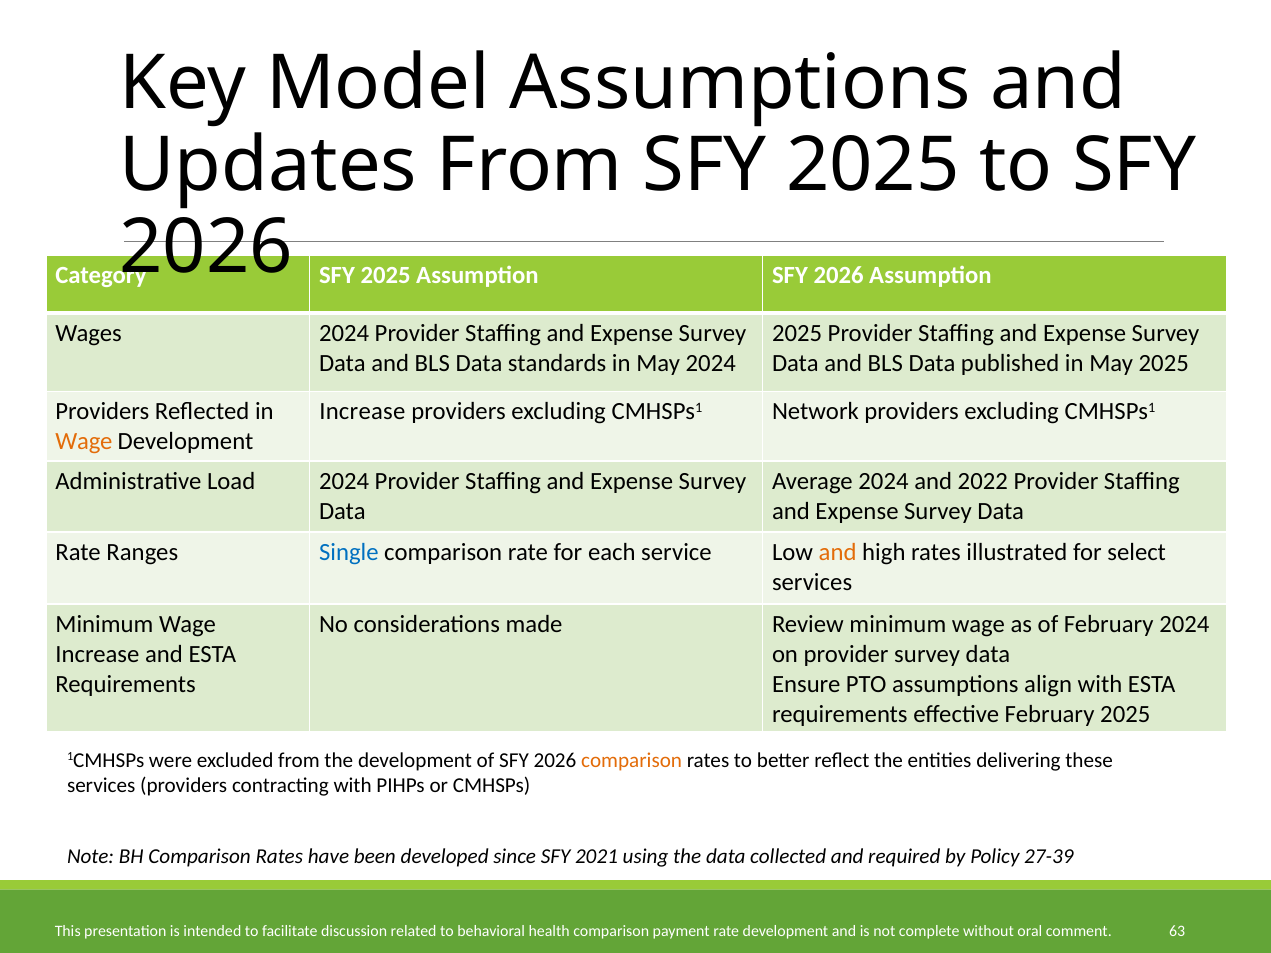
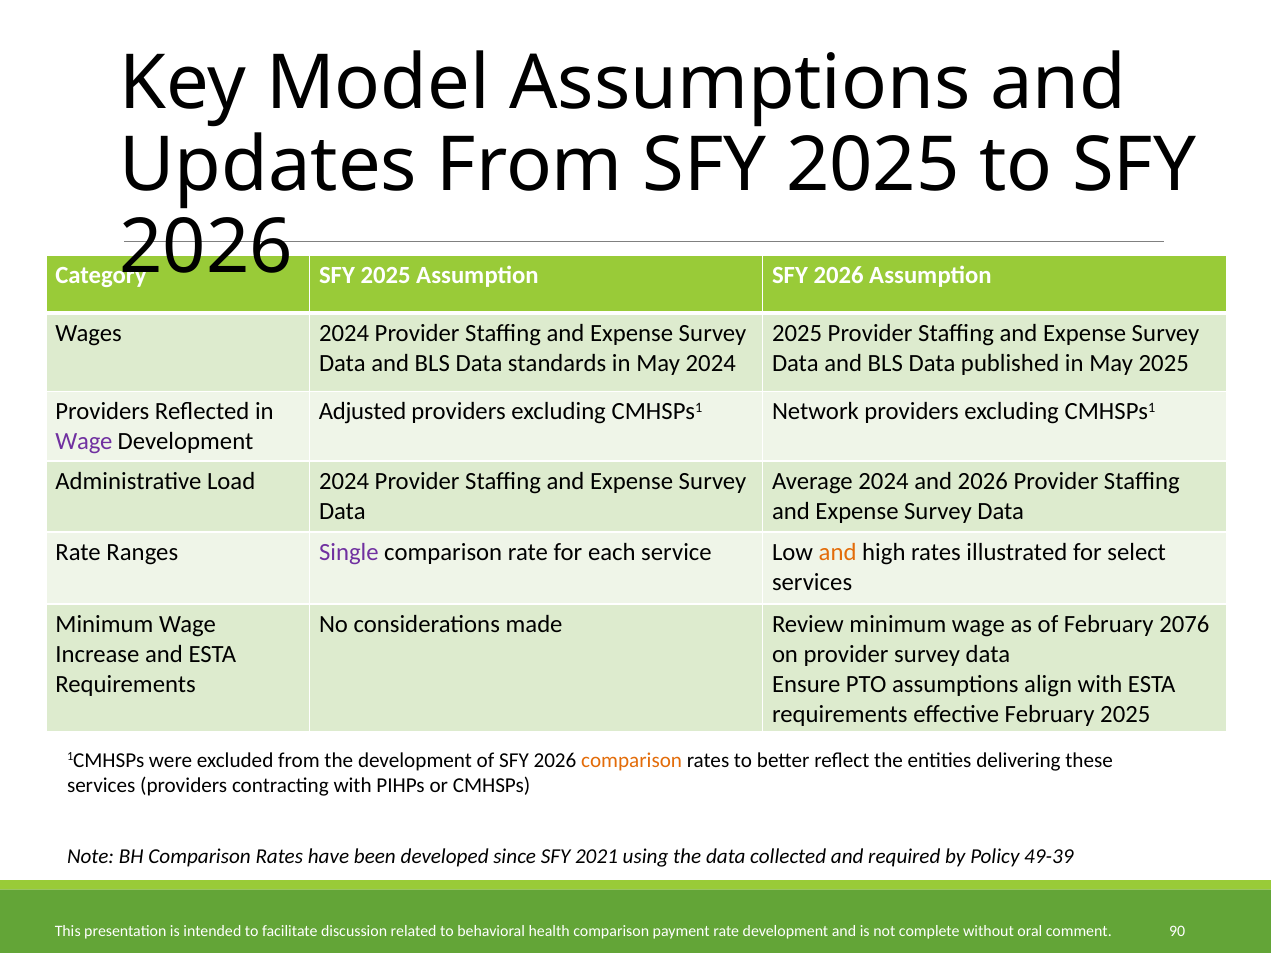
Increase at (362, 412): Increase -> Adjusted
Wage at (84, 442) colour: orange -> purple
and 2022: 2022 -> 2026
Single colour: blue -> purple
February 2024: 2024 -> 2076
27-39: 27-39 -> 49-39
63: 63 -> 90
